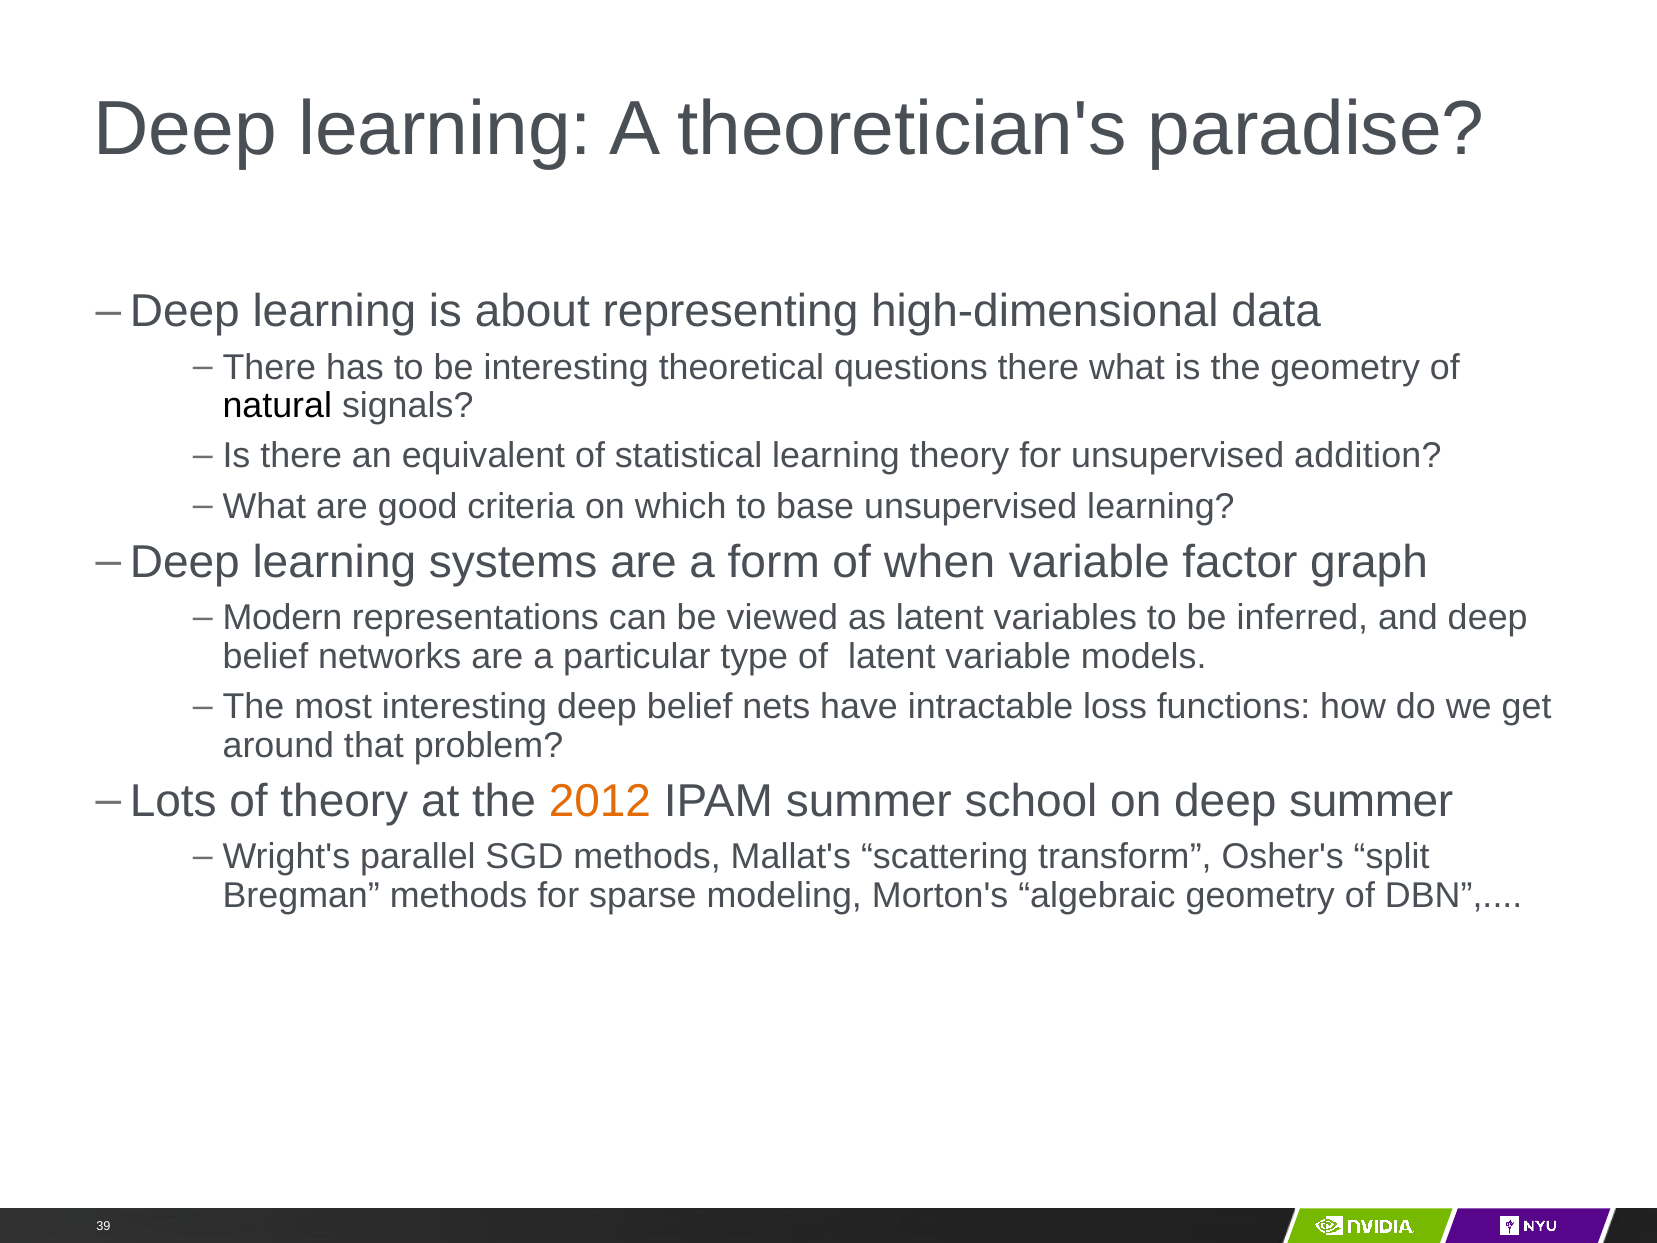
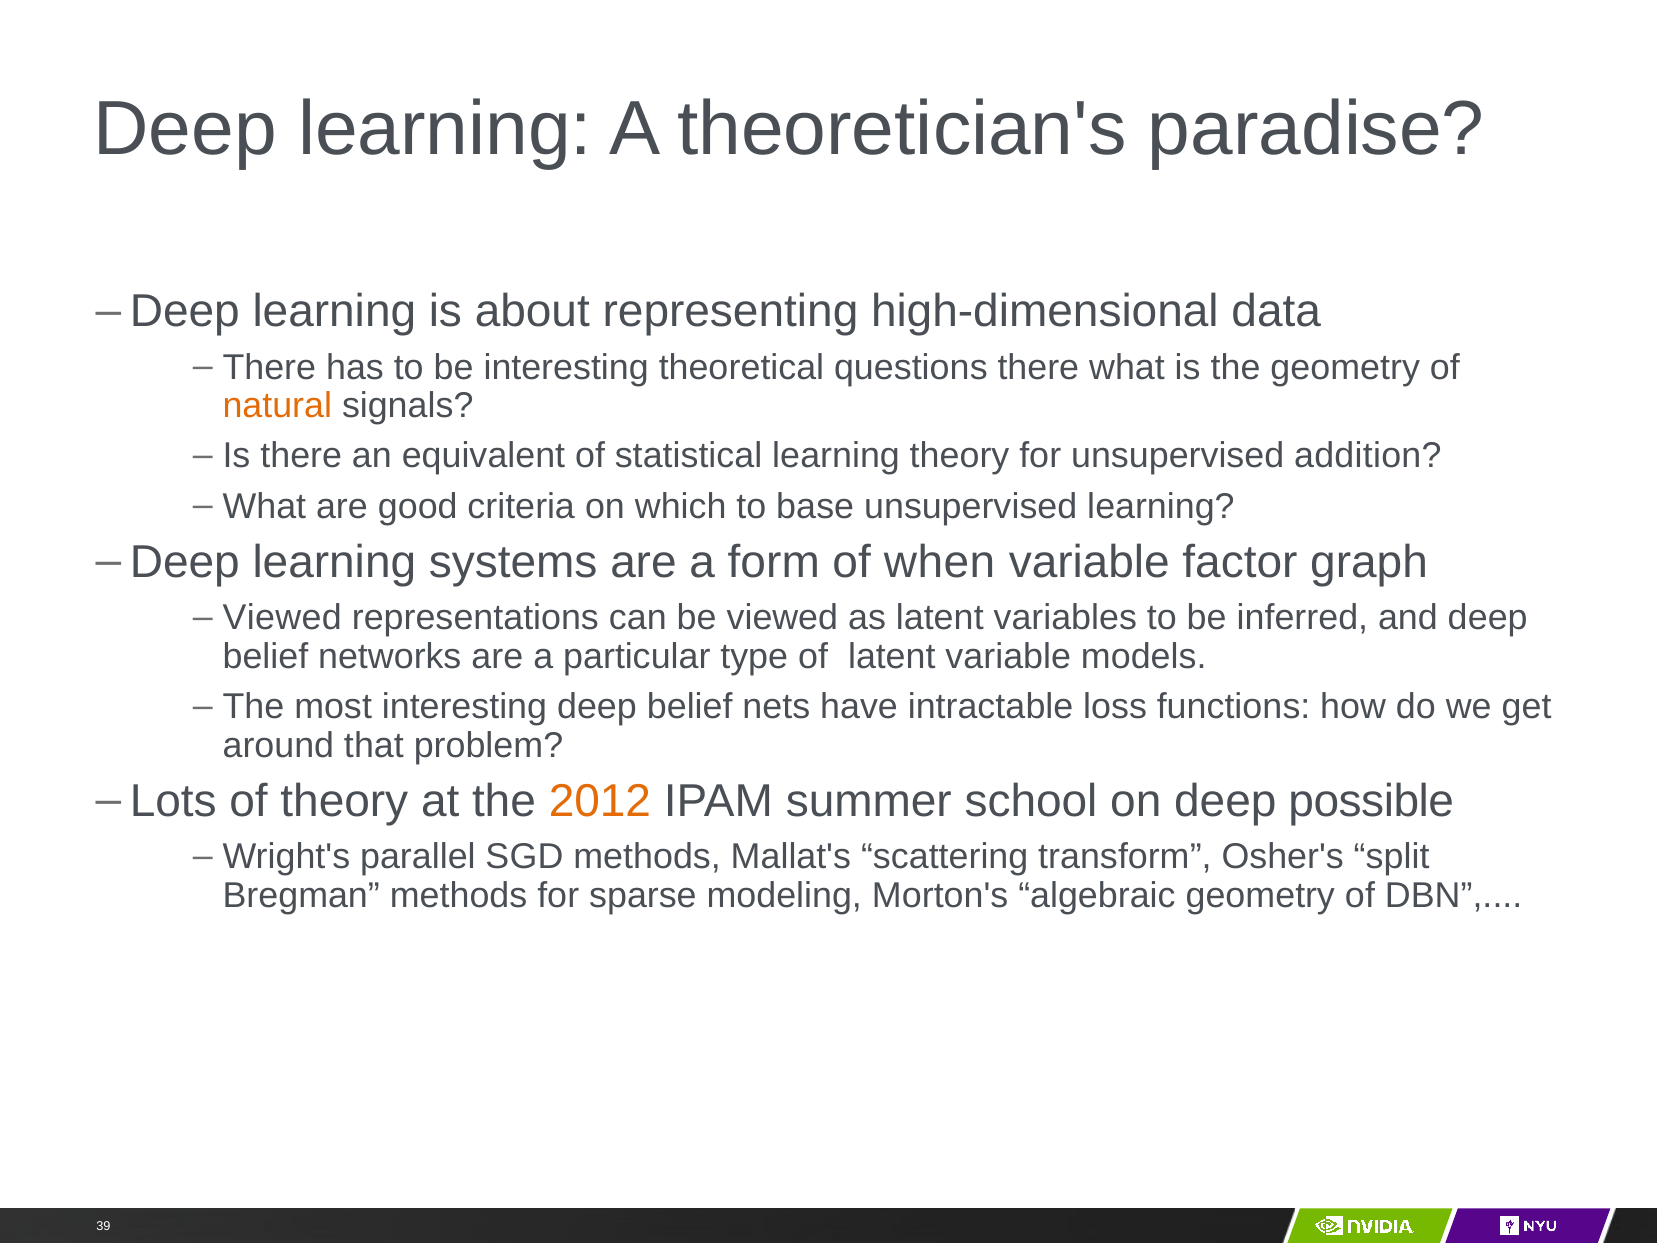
natural colour: black -> orange
Modern at (282, 618): Modern -> Viewed
deep summer: summer -> possible
